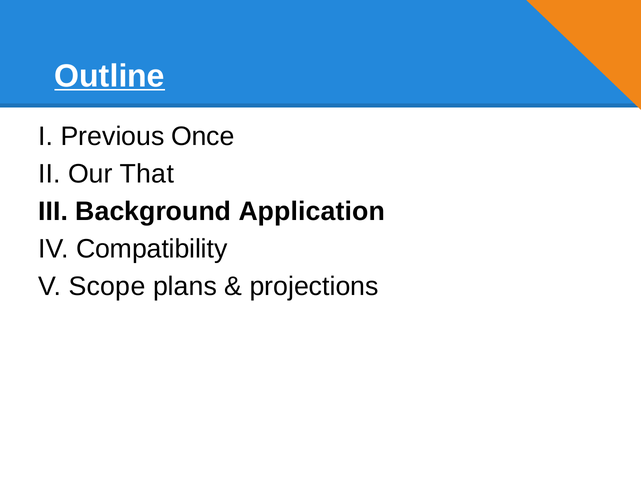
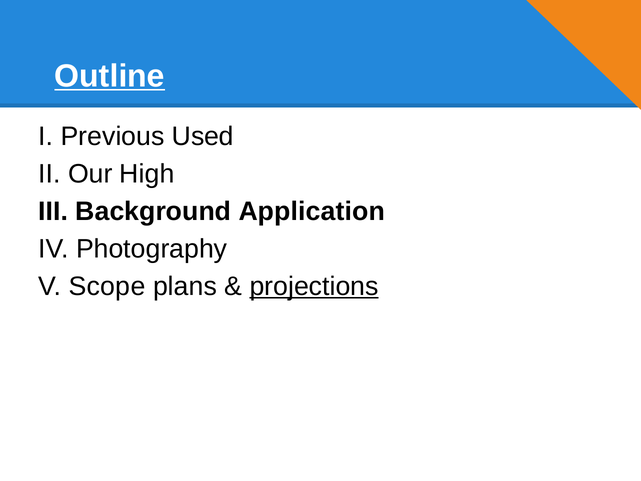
Once: Once -> Used
That: That -> High
Compatibility: Compatibility -> Photography
projections underline: none -> present
